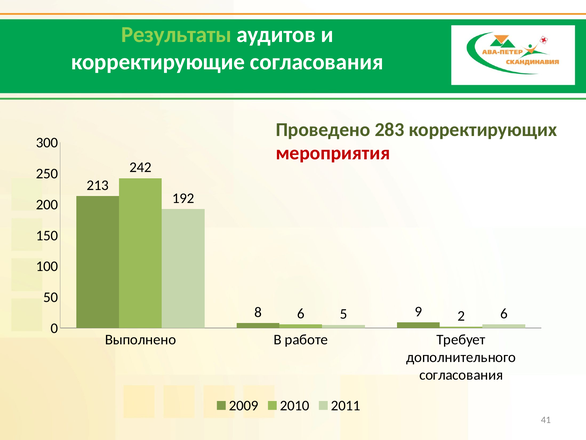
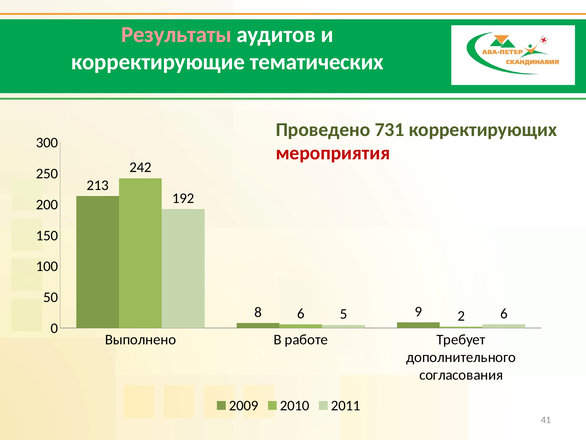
Результаты colour: light green -> pink
корректирующие согласования: согласования -> тематических
283: 283 -> 731
